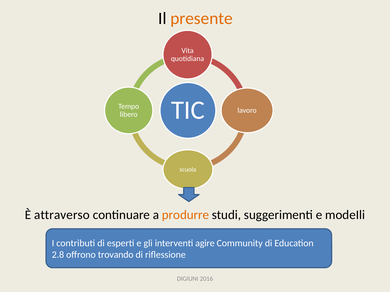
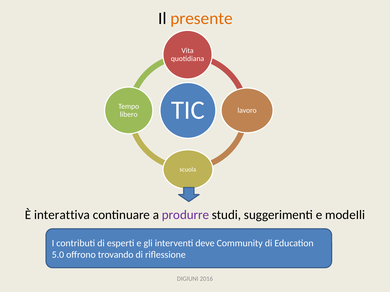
attraverso: attraverso -> interattiva
produrre colour: orange -> purple
agire: agire -> deve
2.8: 2.8 -> 5.0
